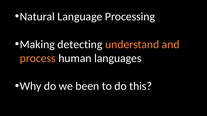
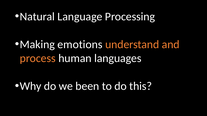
detecting: detecting -> emotions
